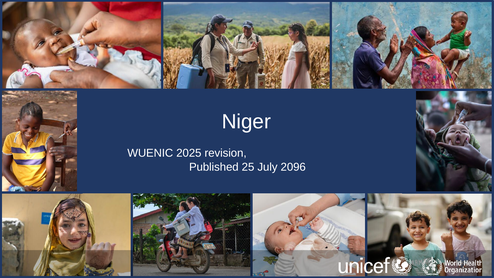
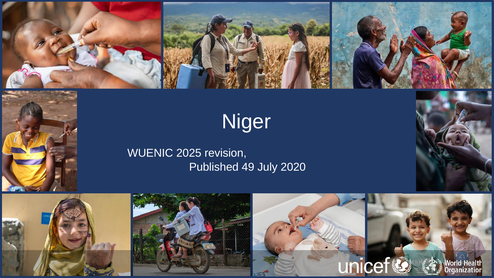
25: 25 -> 49
2096: 2096 -> 2020
